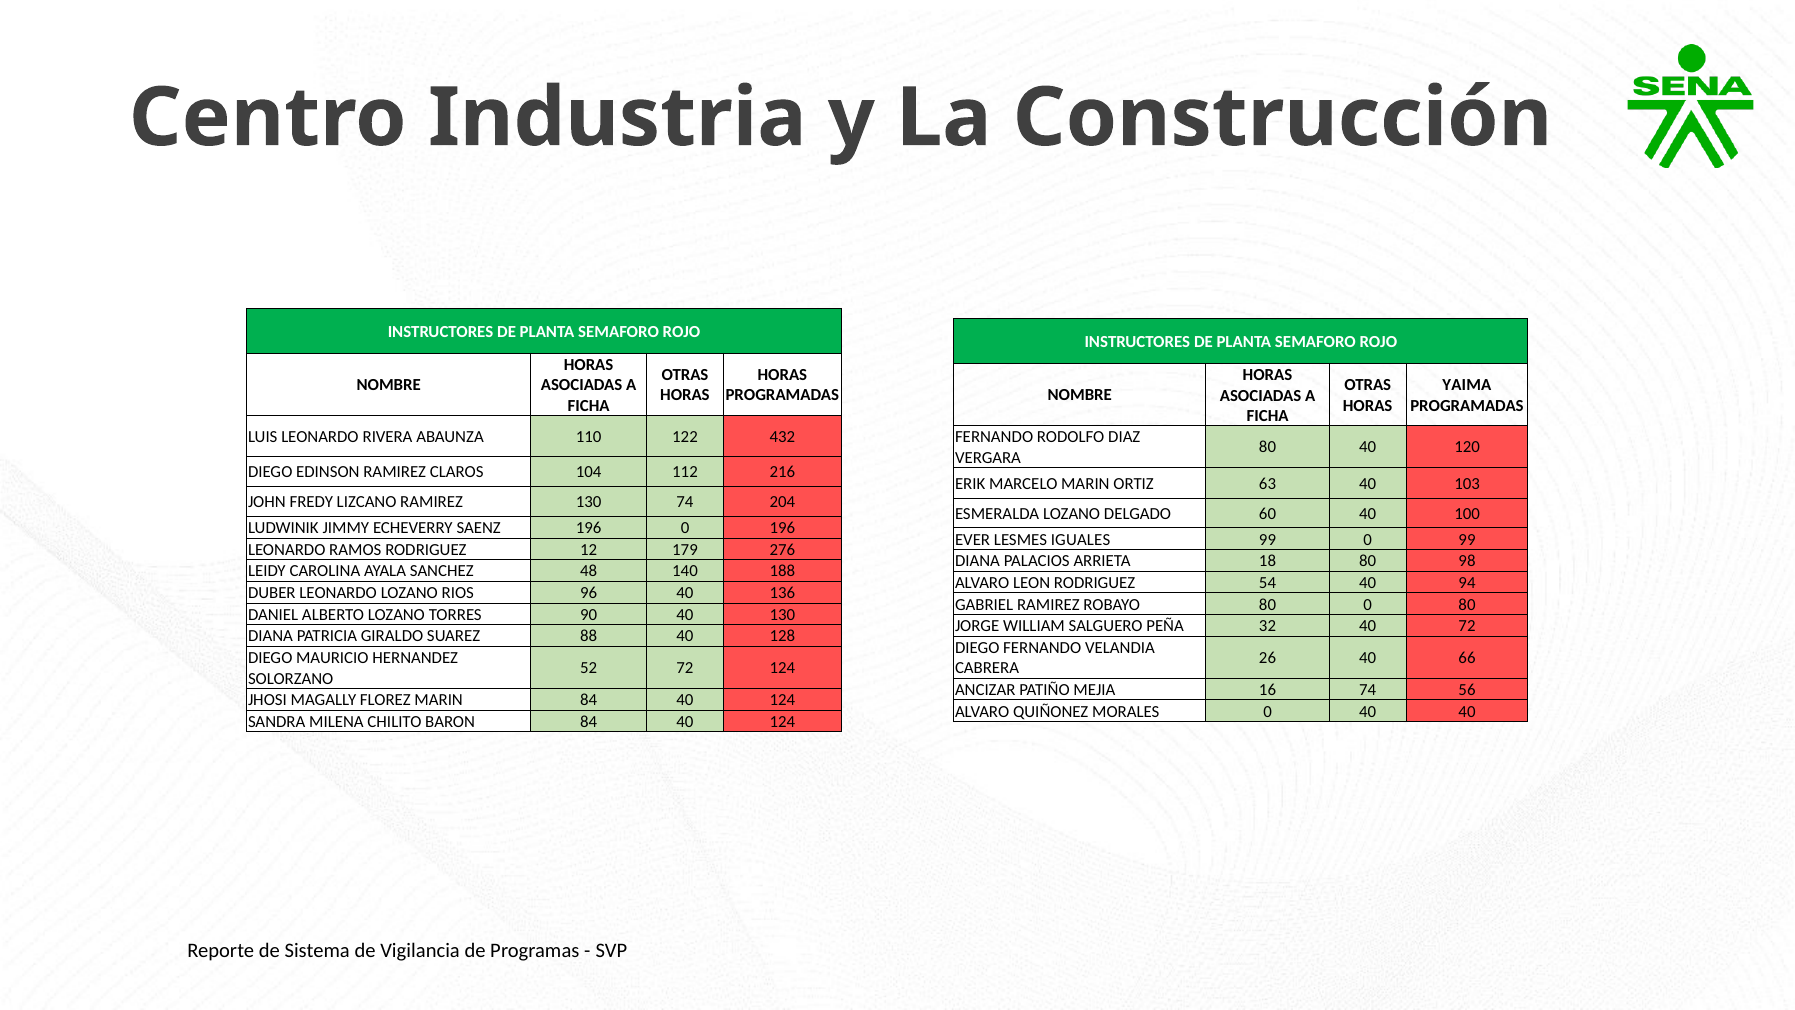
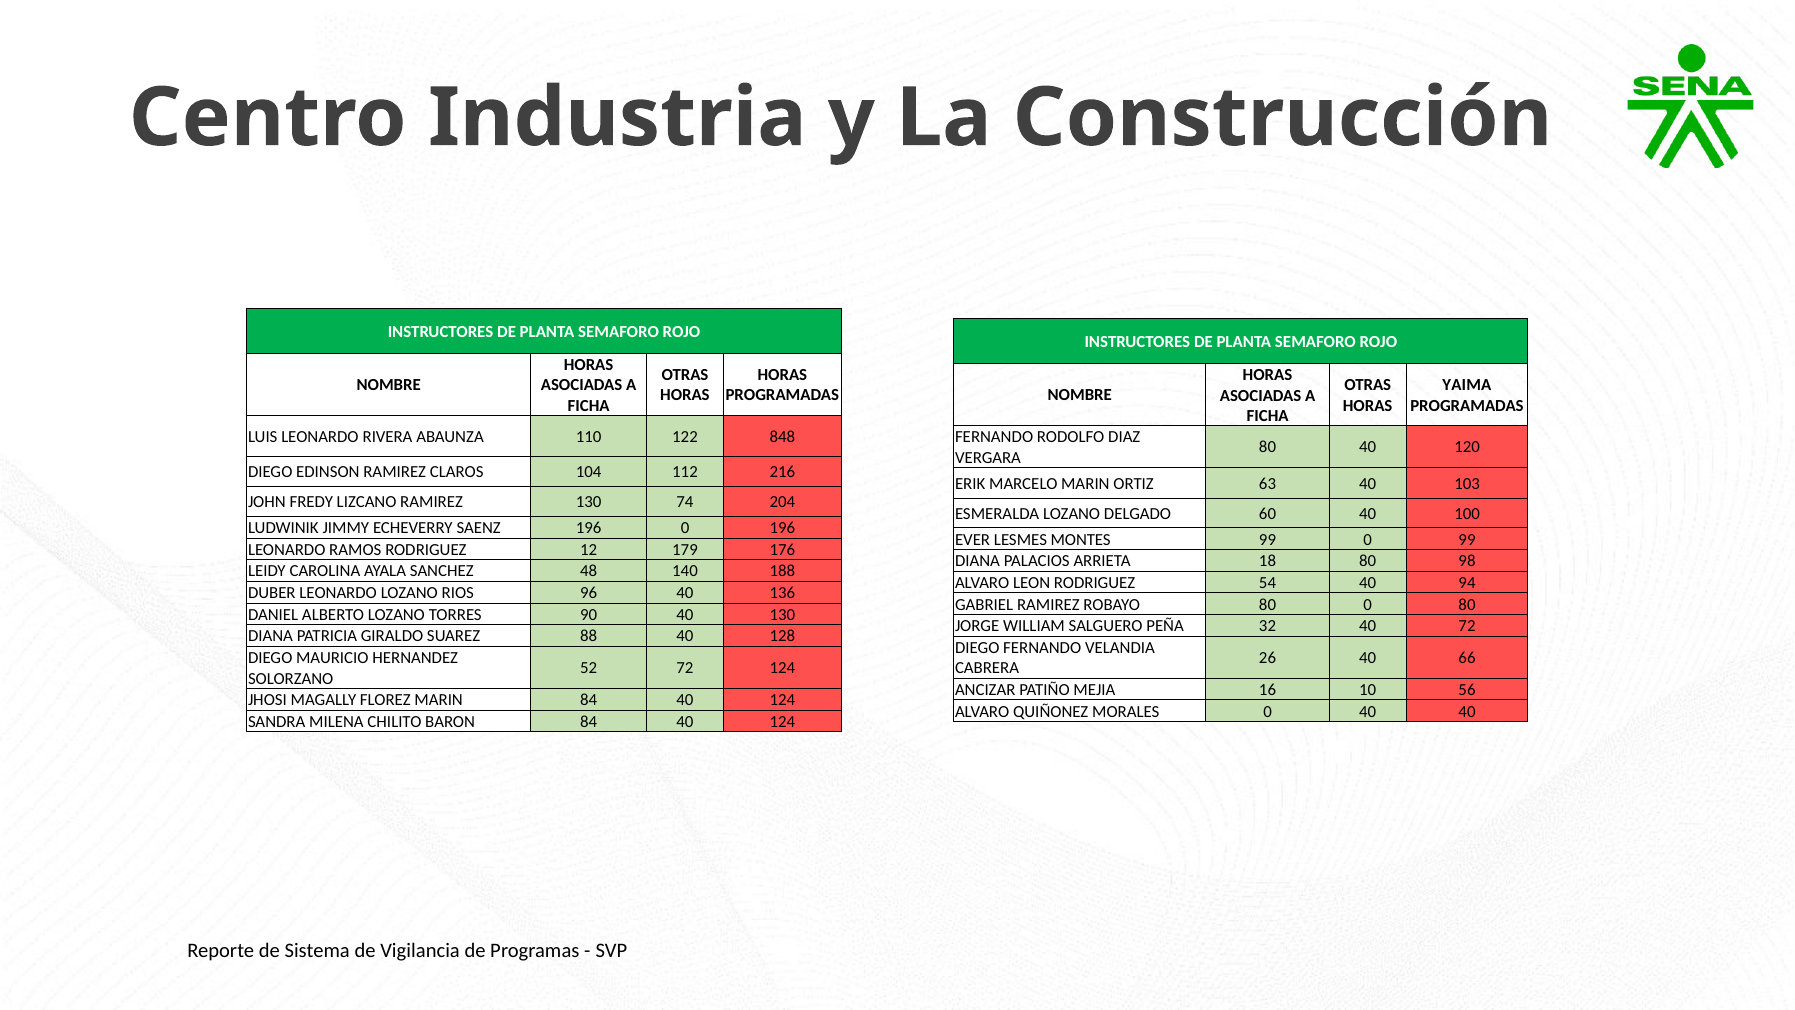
432: 432 -> 848
IGUALES: IGUALES -> MONTES
276: 276 -> 176
16 74: 74 -> 10
